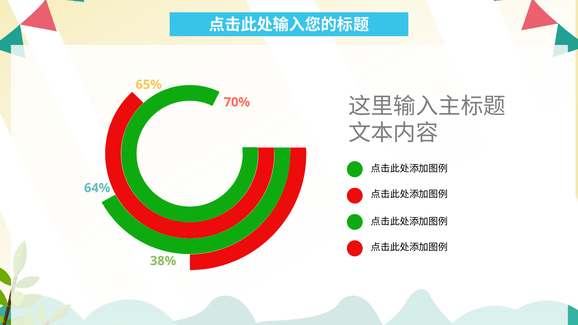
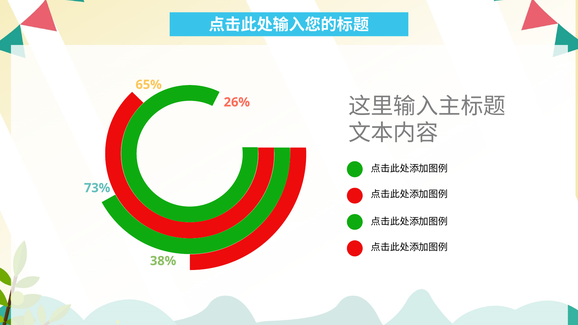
70%: 70% -> 26%
64%: 64% -> 73%
